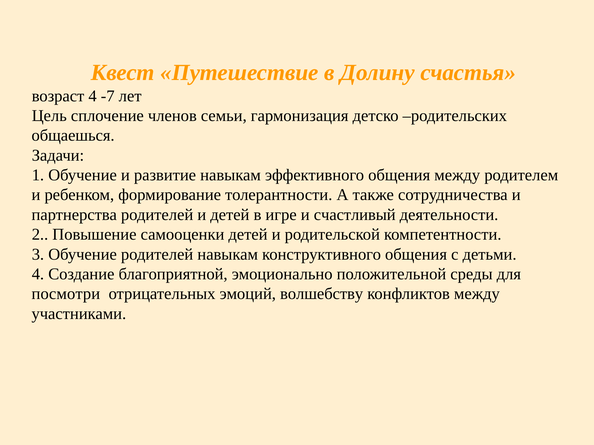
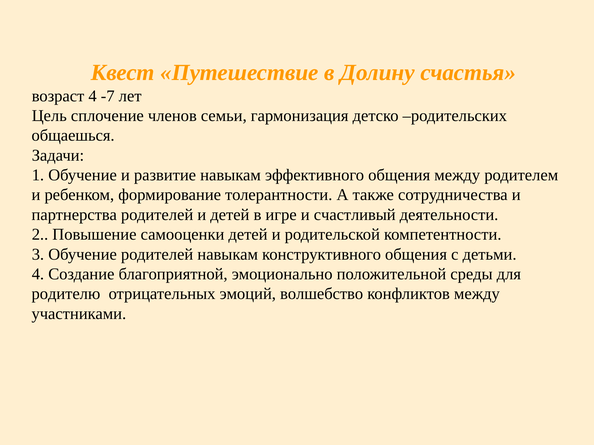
посмотри: посмотри -> родителю
волшебству: волшебству -> волшебство
